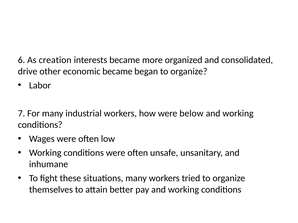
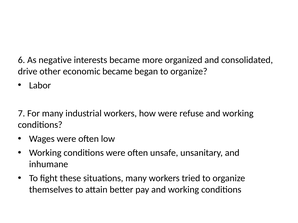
creation: creation -> negative
below: below -> refuse
